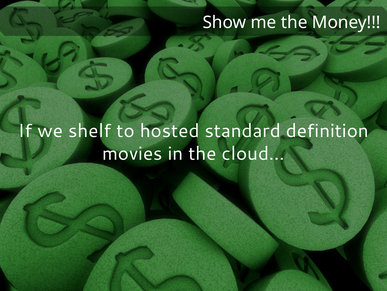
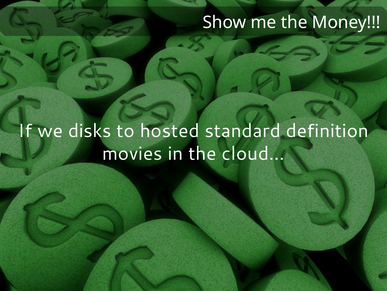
shelf: shelf -> disks
